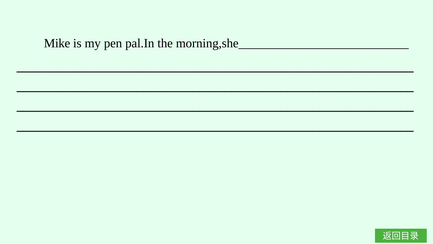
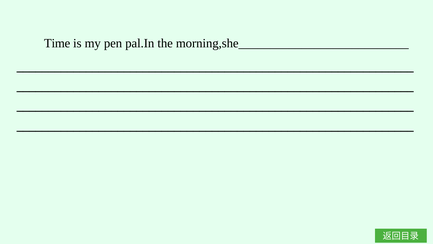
Mike: Mike -> Time
